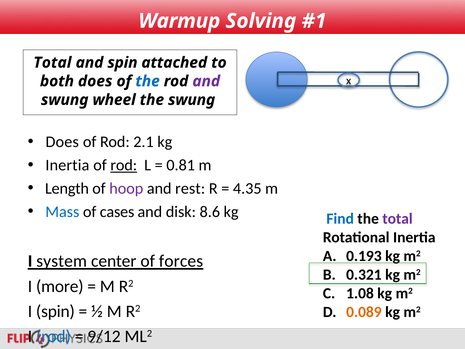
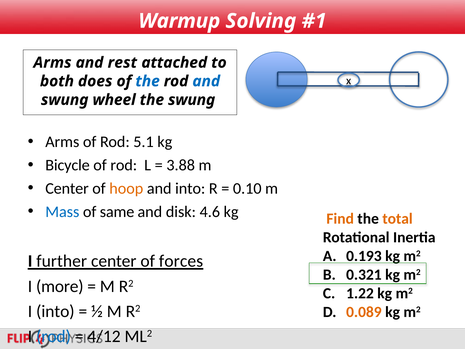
Total at (52, 63): Total -> Arms
and spin: spin -> rest
and at (206, 81) colour: purple -> blue
Does at (62, 142): Does -> Arms
2.1: 2.1 -> 5.1
Inertia at (67, 165): Inertia -> Bicycle
rod at (124, 165) underline: present -> none
0.81: 0.81 -> 3.88
Length at (67, 188): Length -> Center
hoop colour: purple -> orange
and rest: rest -> into
4.35: 4.35 -> 0.10
cases: cases -> same
8.6: 8.6 -> 4.6
Find colour: blue -> orange
total at (398, 219) colour: purple -> orange
system: system -> further
1.08: 1.08 -> 1.22
I spin: spin -> into
9/12: 9/12 -> 4/12
